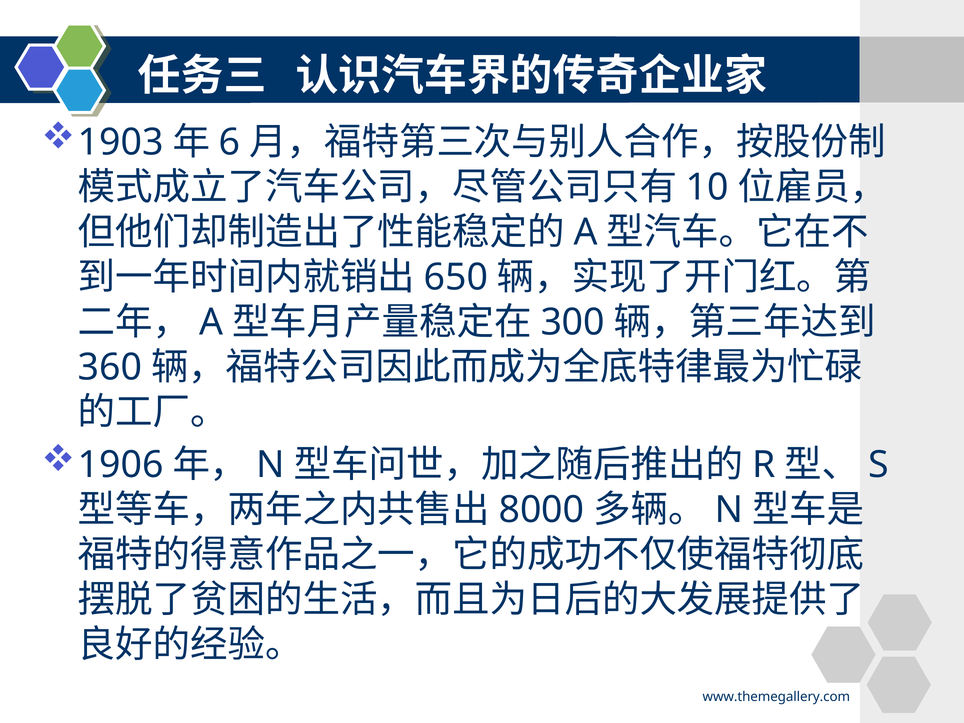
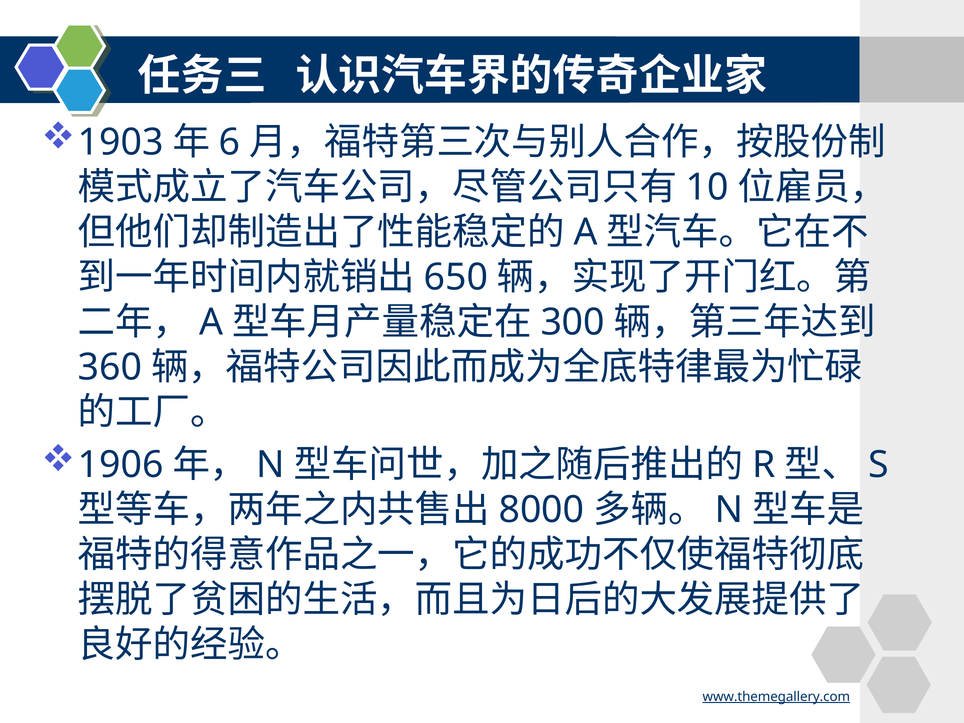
www.themegallery.com underline: none -> present
